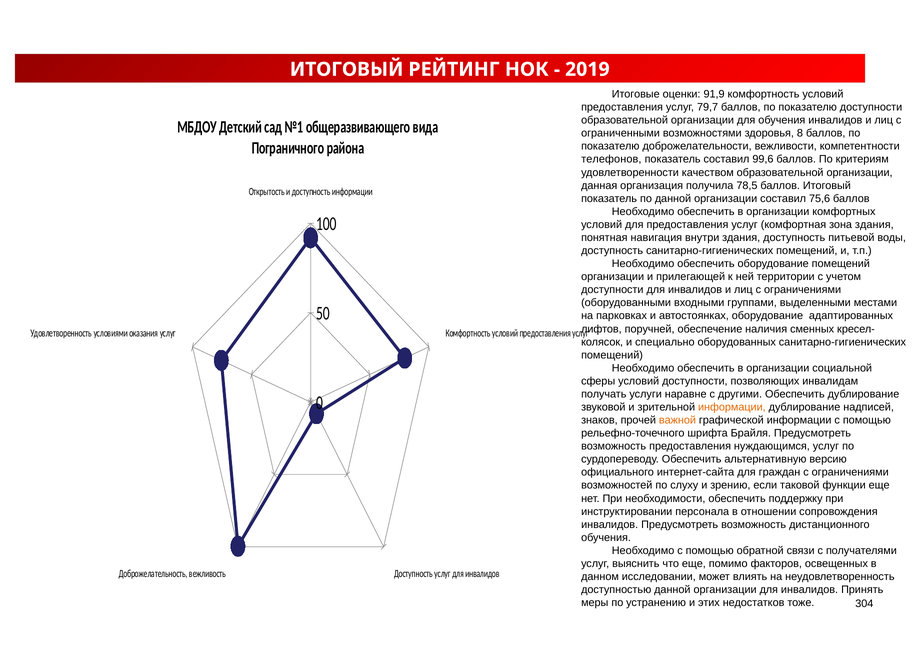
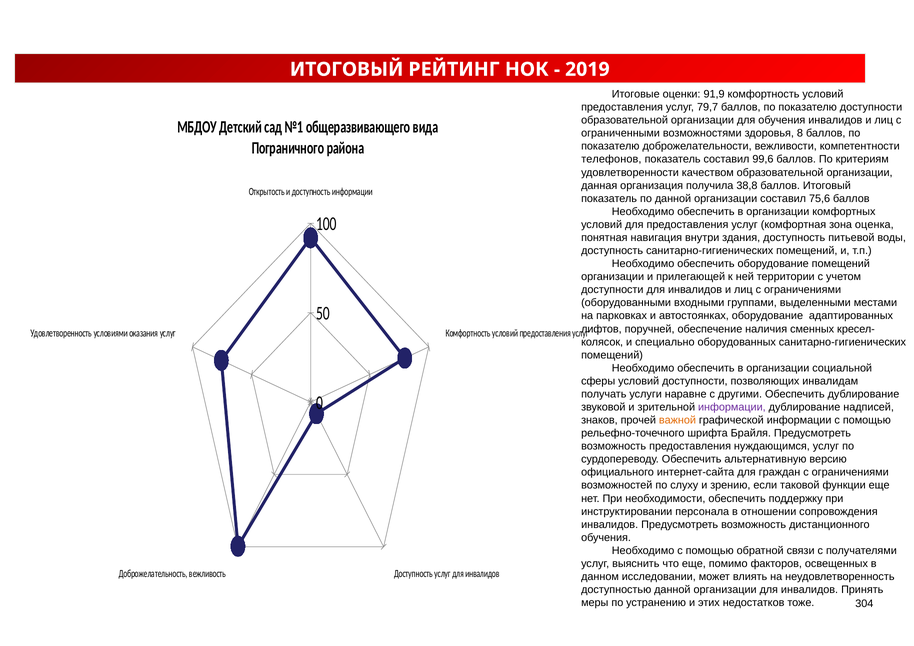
78,5: 78,5 -> 38,8
зона здания: здания -> оценка
информации at (732, 407) colour: orange -> purple
